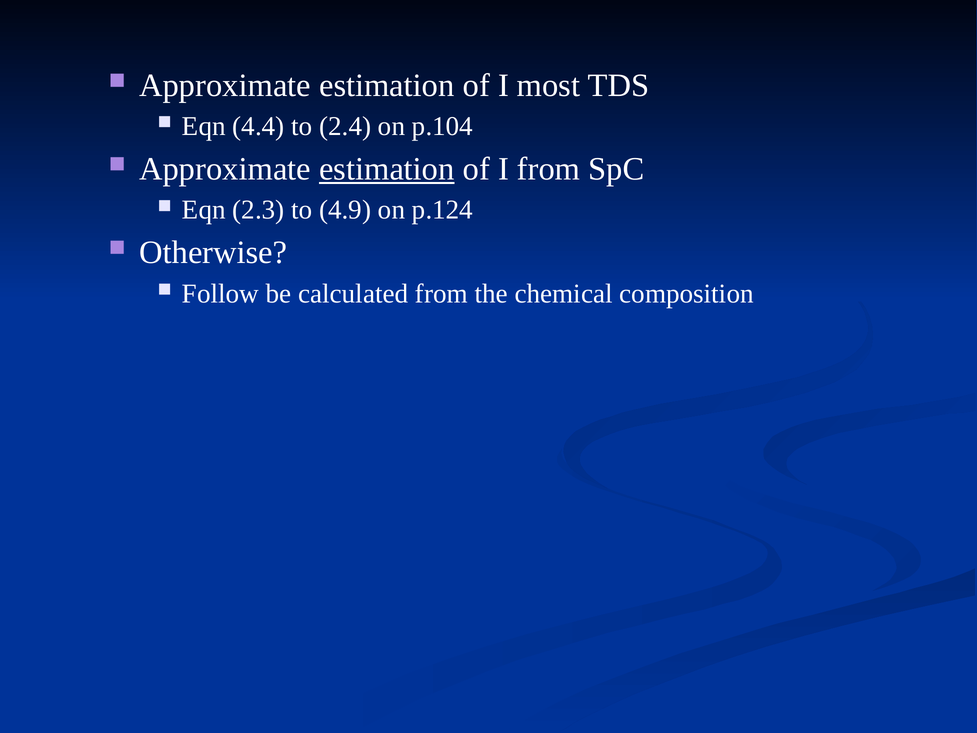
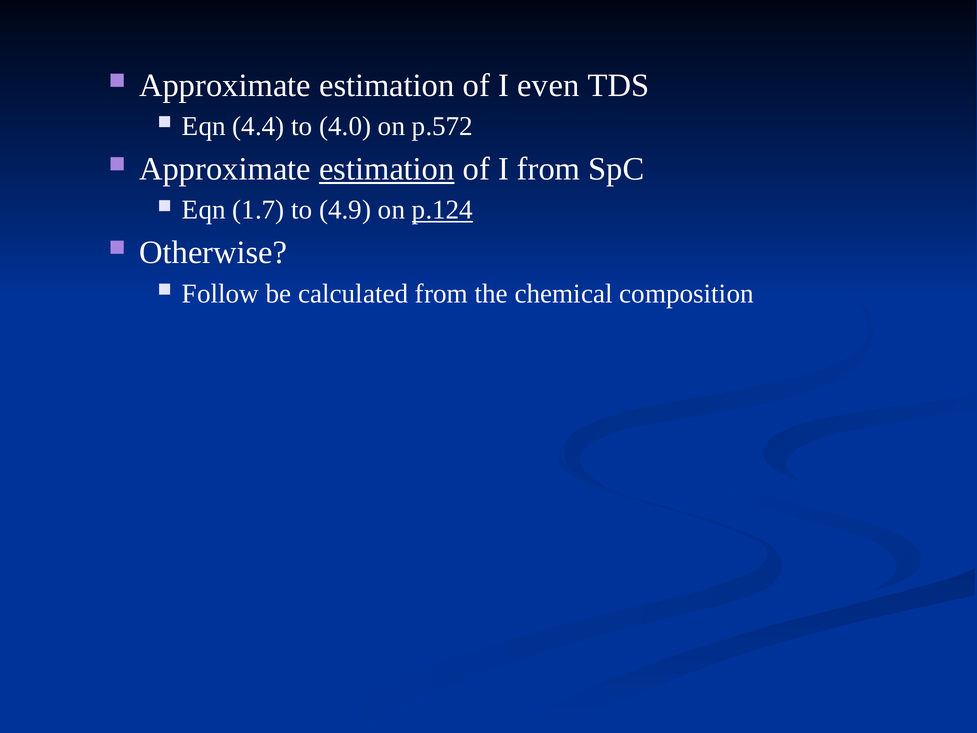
most: most -> even
2.4: 2.4 -> 4.0
p.104: p.104 -> p.572
2.3: 2.3 -> 1.7
p.124 underline: none -> present
